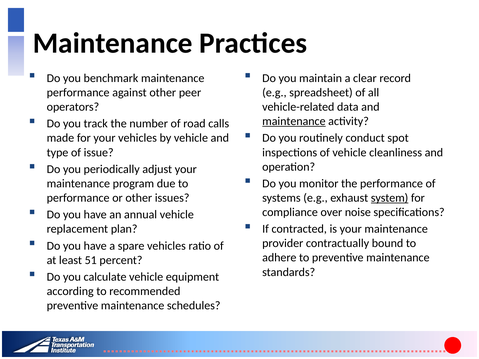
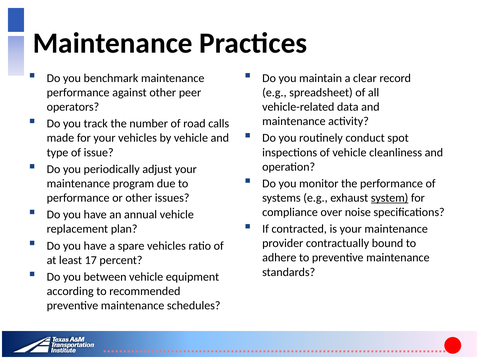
maintenance at (294, 121) underline: present -> none
51: 51 -> 17
calculate: calculate -> between
